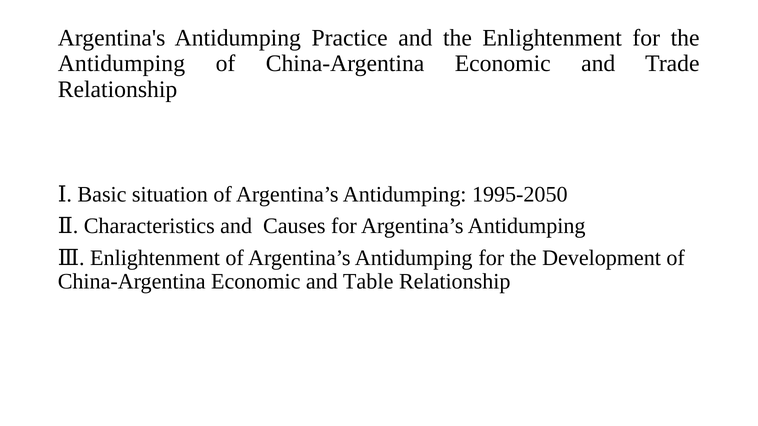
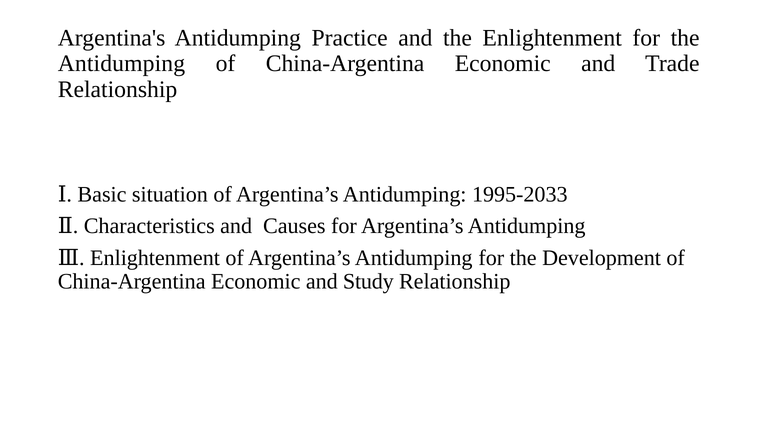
1995-2050: 1995-2050 -> 1995-2033
Table: Table -> Study
